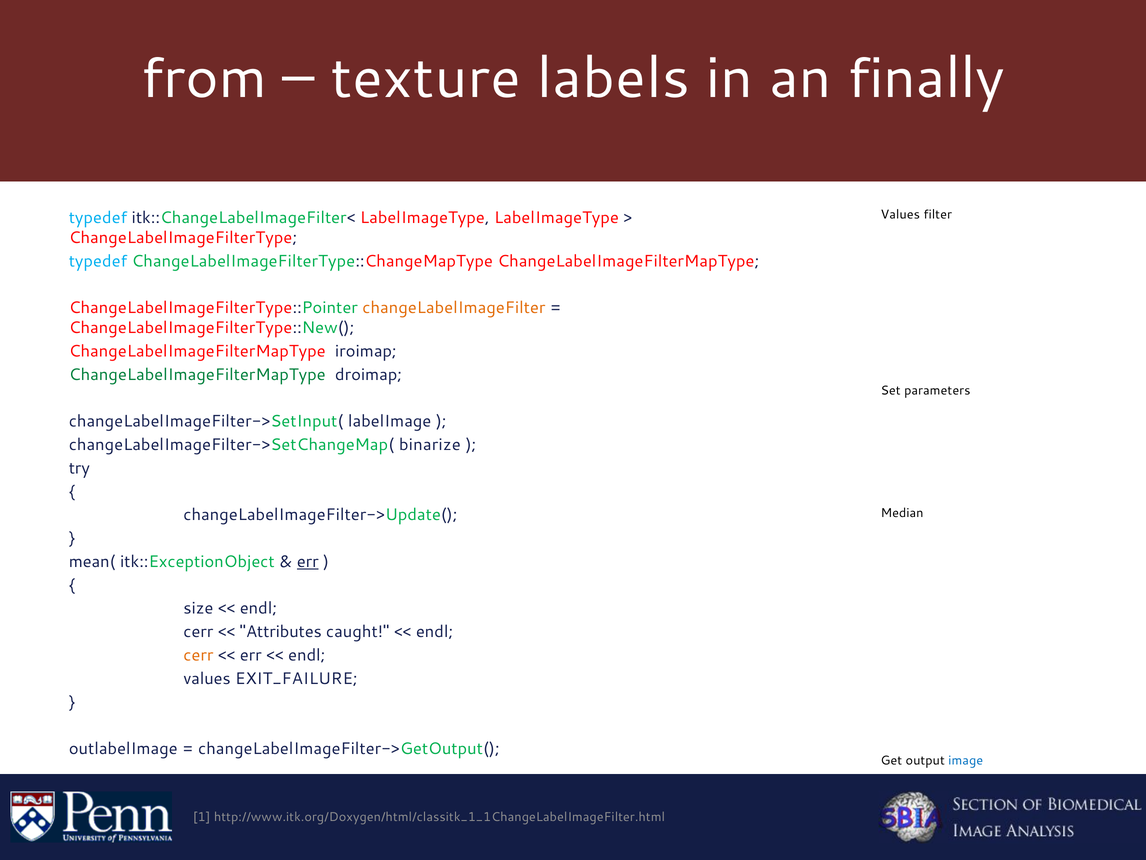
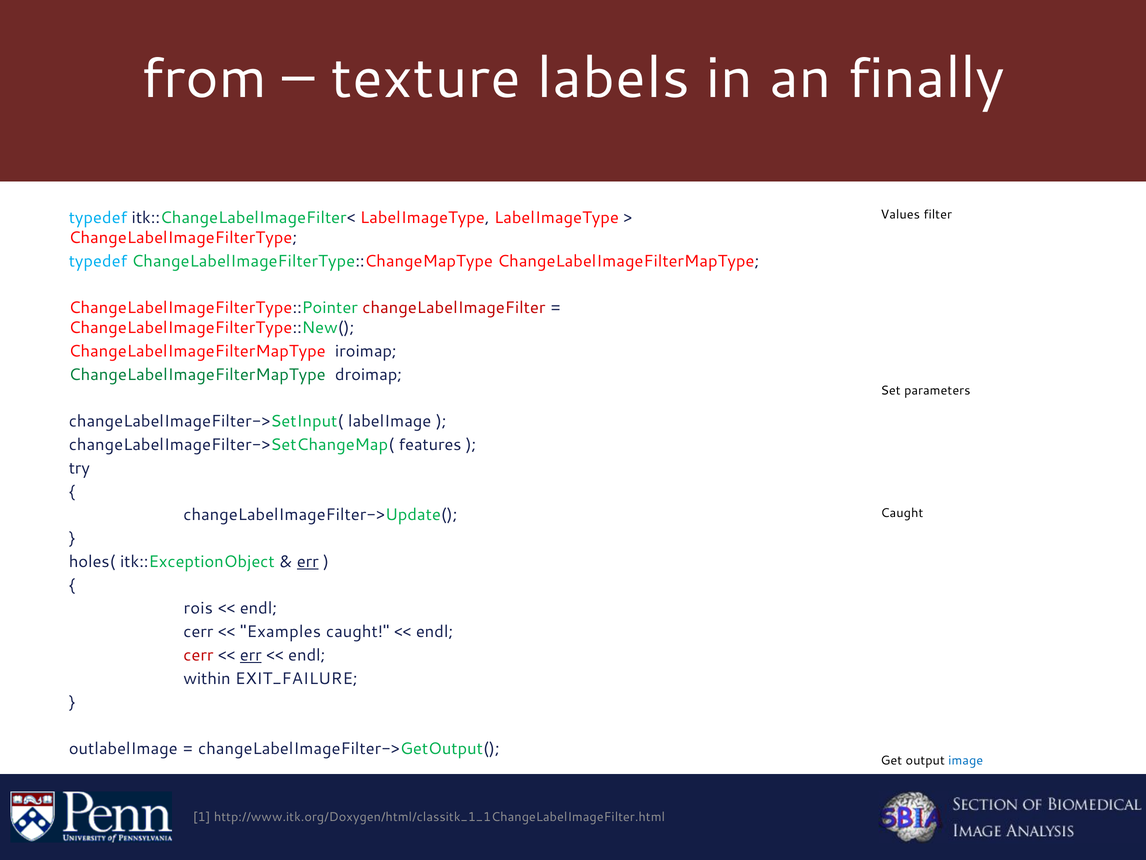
changeLabelImageFilter colour: orange -> red
binarize: binarize -> features
Median at (902, 513): Median -> Caught
mean(: mean( -> holes(
size: size -> rois
Attributes: Attributes -> Examples
cerr at (198, 655) colour: orange -> red
err at (251, 655) underline: none -> present
values at (207, 678): values -> within
